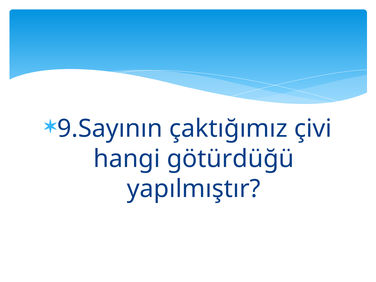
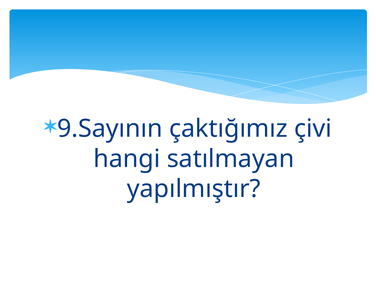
götürdüğü: götürdüğü -> satılmayan
